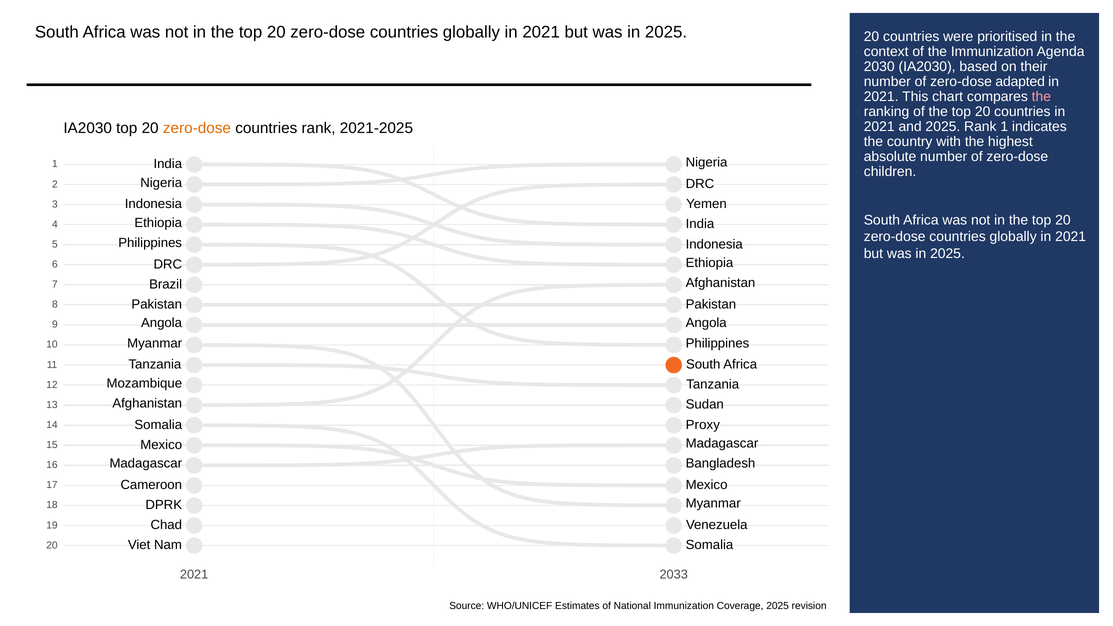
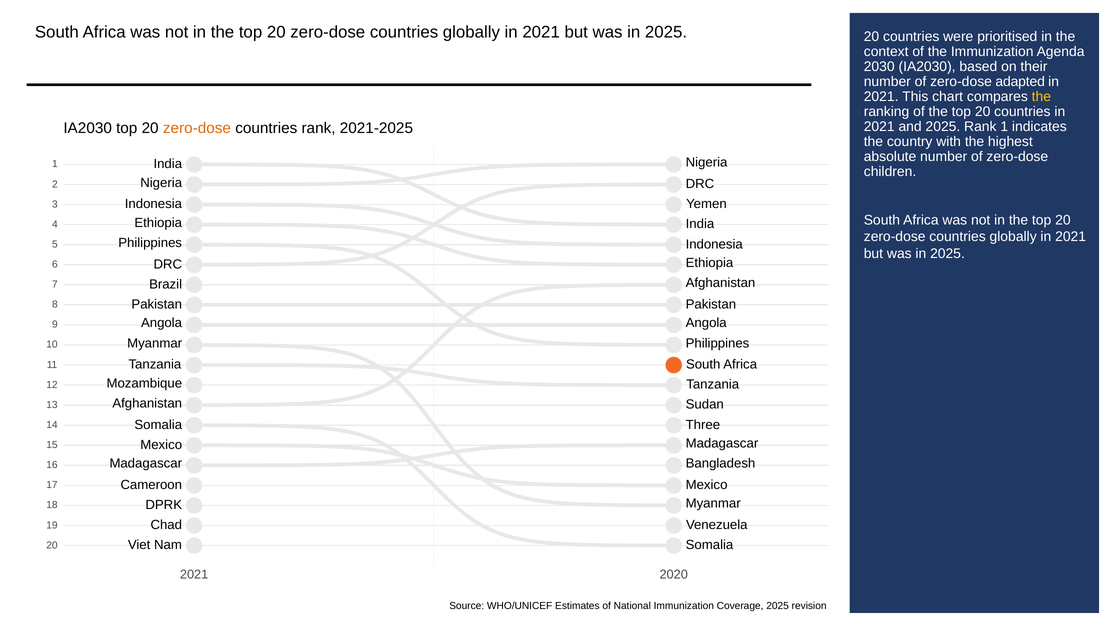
the at (1041, 97) colour: pink -> yellow
Proxy: Proxy -> Three
2033: 2033 -> 2020
